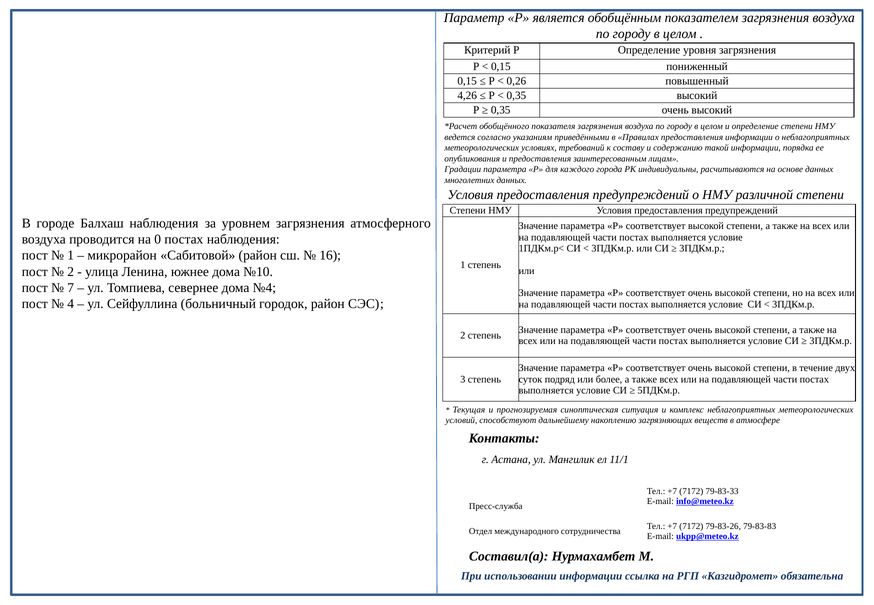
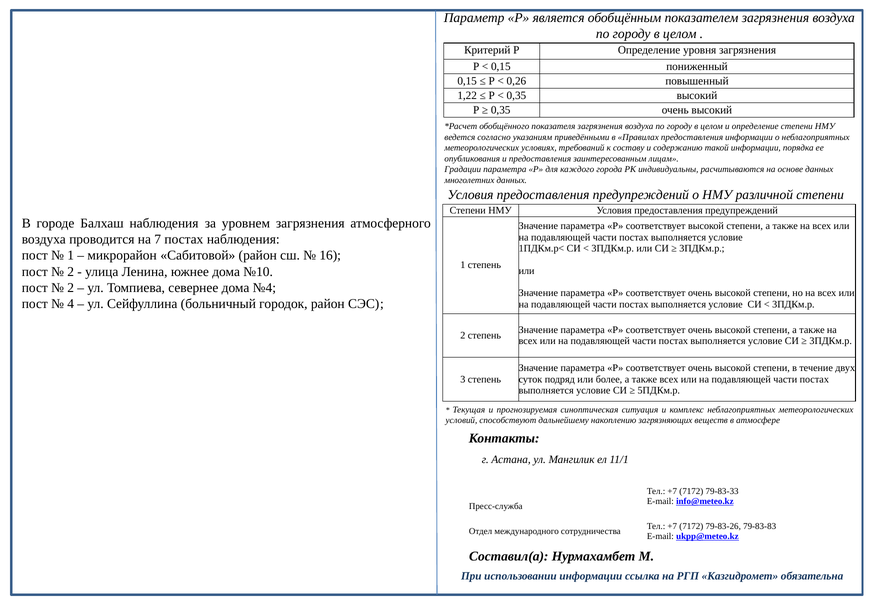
4,26: 4,26 -> 1,22
0: 0 -> 7
7 at (71, 288): 7 -> 2
